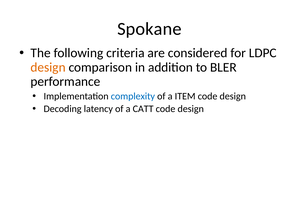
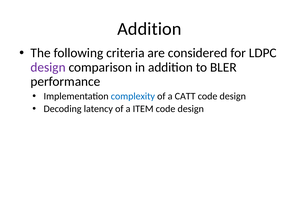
Spokane at (149, 29): Spokane -> Addition
design at (48, 67) colour: orange -> purple
ITEM: ITEM -> CATT
CATT: CATT -> ITEM
